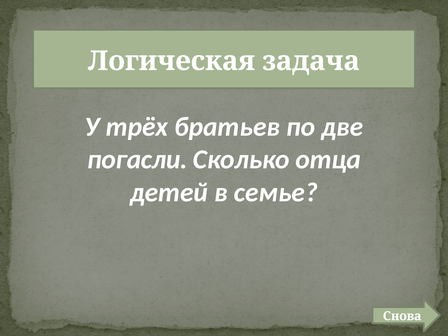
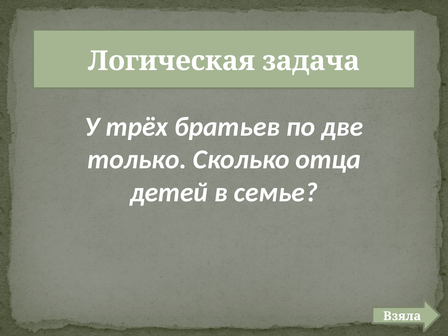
погасли: погасли -> только
Снова: Снова -> Взяла
